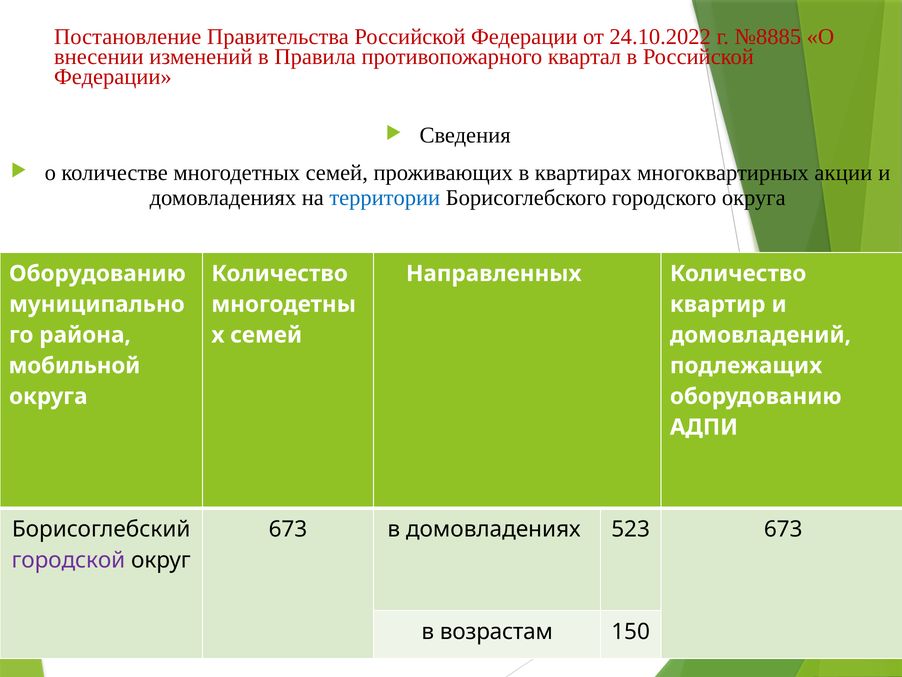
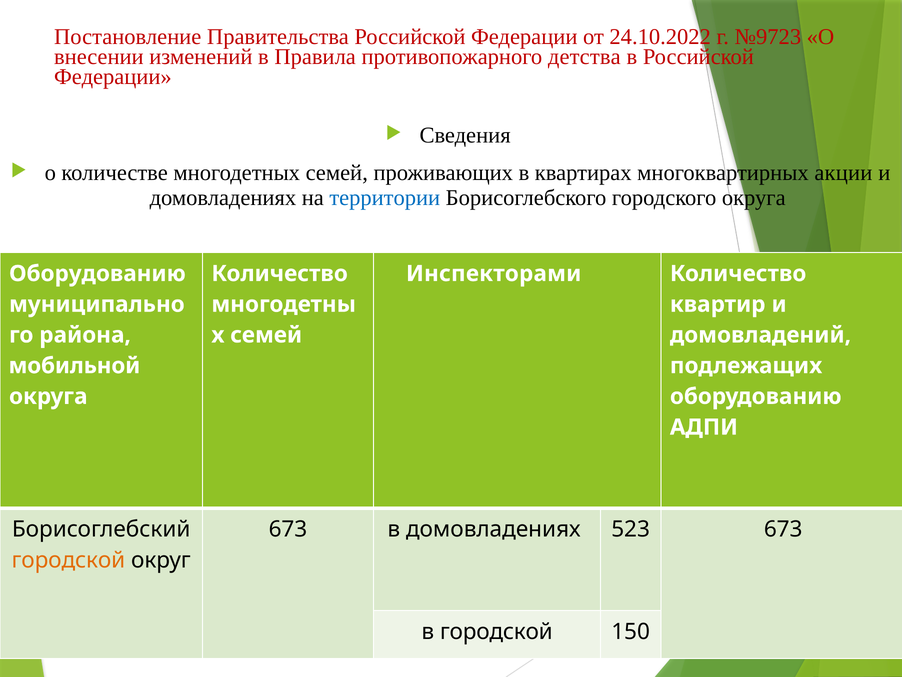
№8885: №8885 -> №9723
квартал: квартал -> детства
Направленных: Направленных -> Инспекторами
городской at (68, 560) colour: purple -> orange
в возрастам: возрастам -> городской
